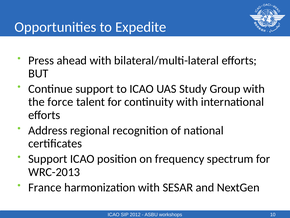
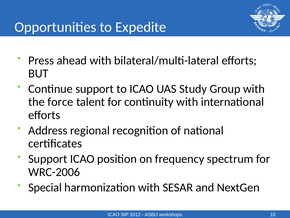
WRC-2013: WRC-2013 -> WRC-2006
France: France -> Special
